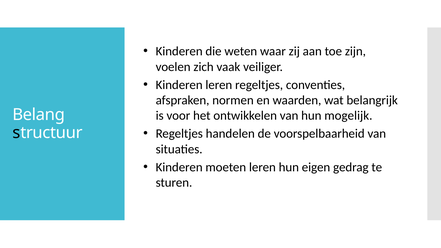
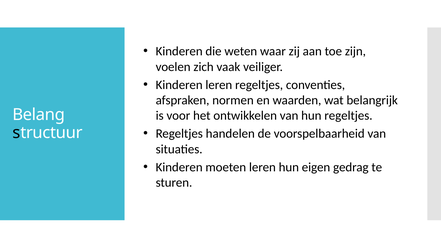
hun mogelijk: mogelijk -> regeltjes
